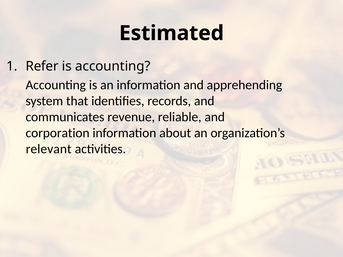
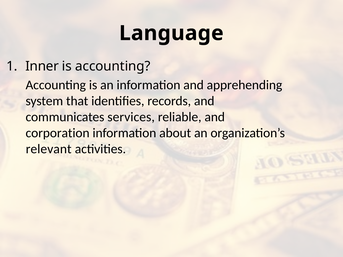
Estimated: Estimated -> Language
Refer: Refer -> Inner
revenue: revenue -> services
